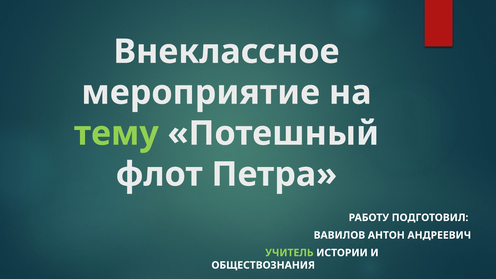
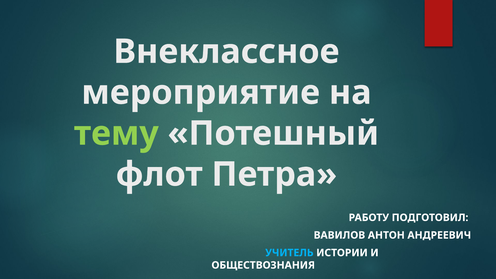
УЧИТЕЛЬ colour: light green -> light blue
